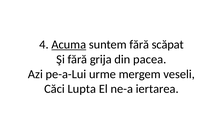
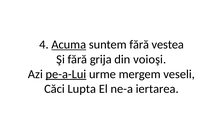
scăpat: scăpat -> vestea
pacea: pacea -> voioşi
pe-a-Lui underline: none -> present
